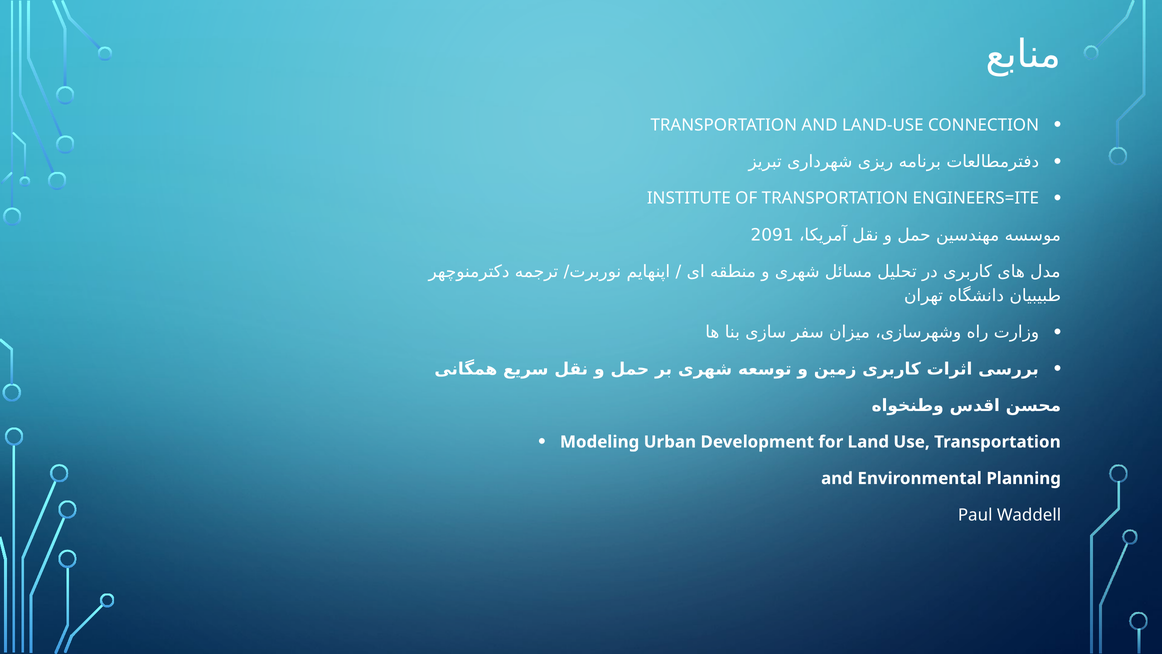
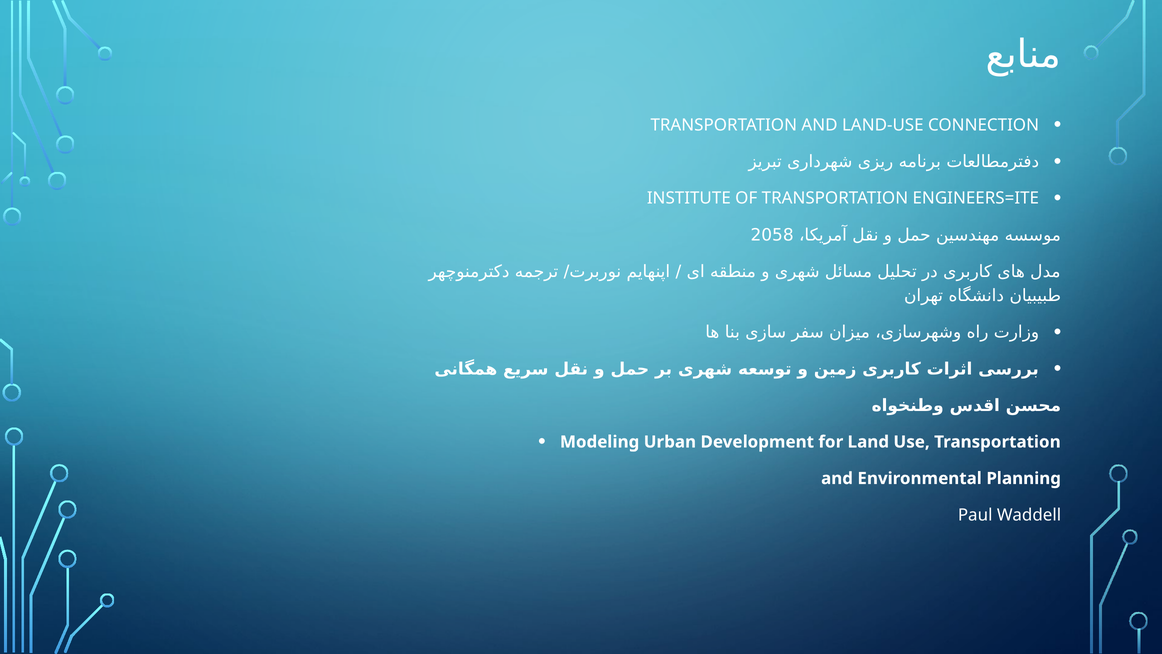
2091: 2091 -> 2058
